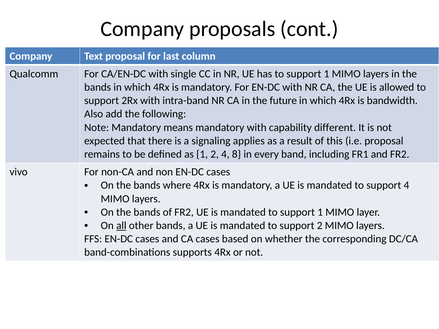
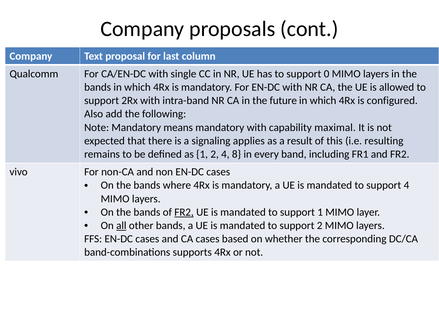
has to support 1: 1 -> 0
bandwidth: bandwidth -> configured
different: different -> maximal
i.e proposal: proposal -> resulting
FR2 at (184, 212) underline: none -> present
